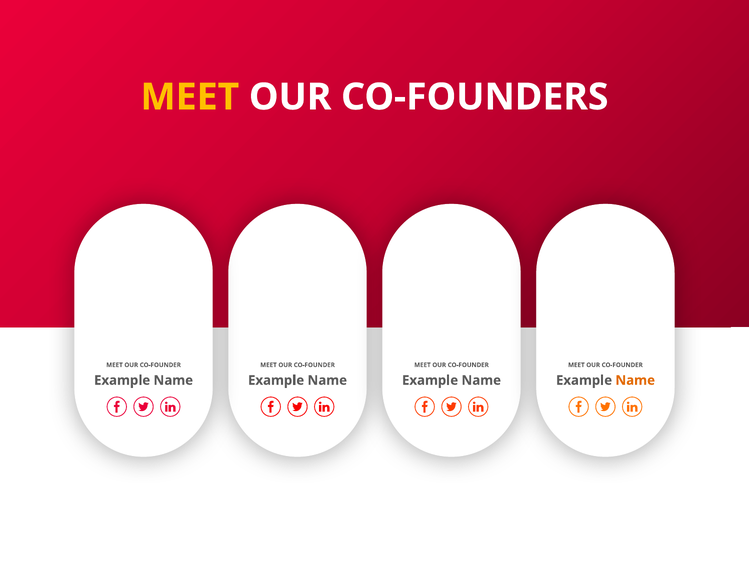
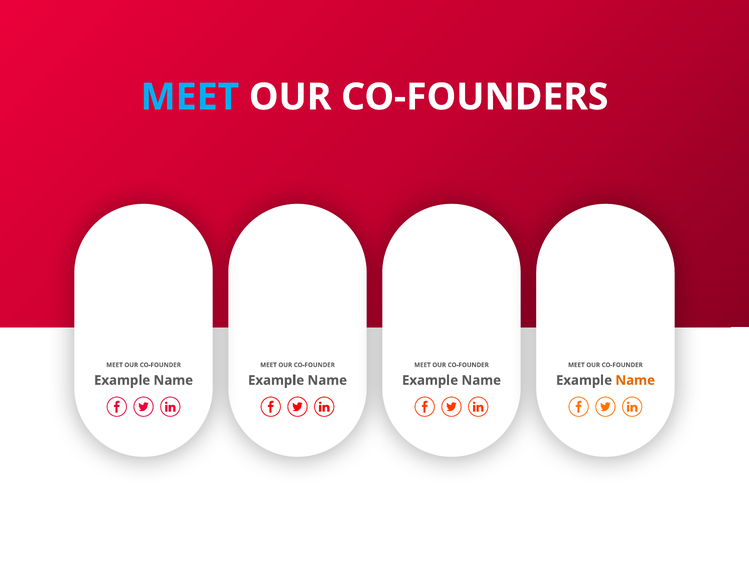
MEET at (190, 97) colour: yellow -> light blue
